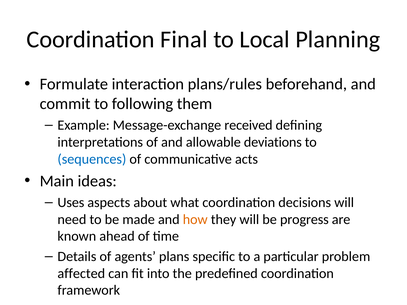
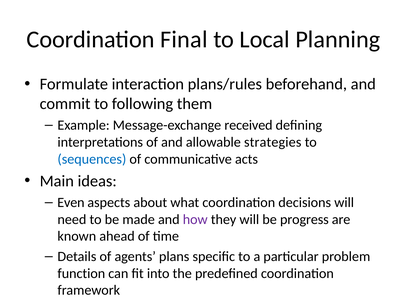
deviations: deviations -> strategies
Uses: Uses -> Even
how colour: orange -> purple
affected: affected -> function
